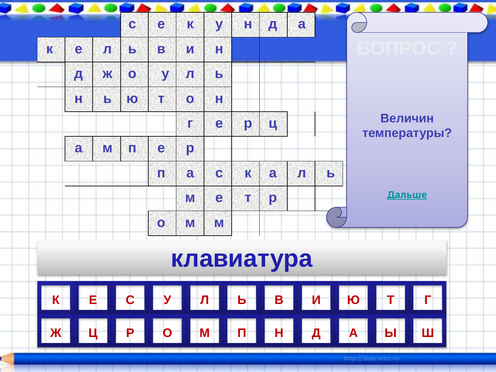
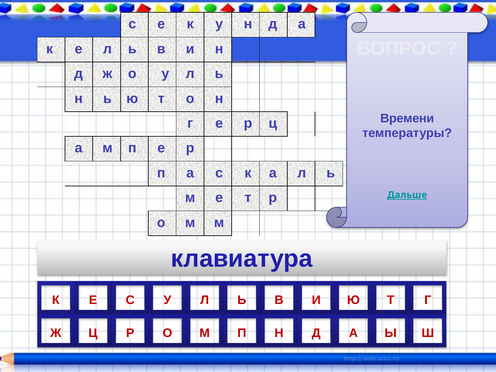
Величин: Величин -> Времени
